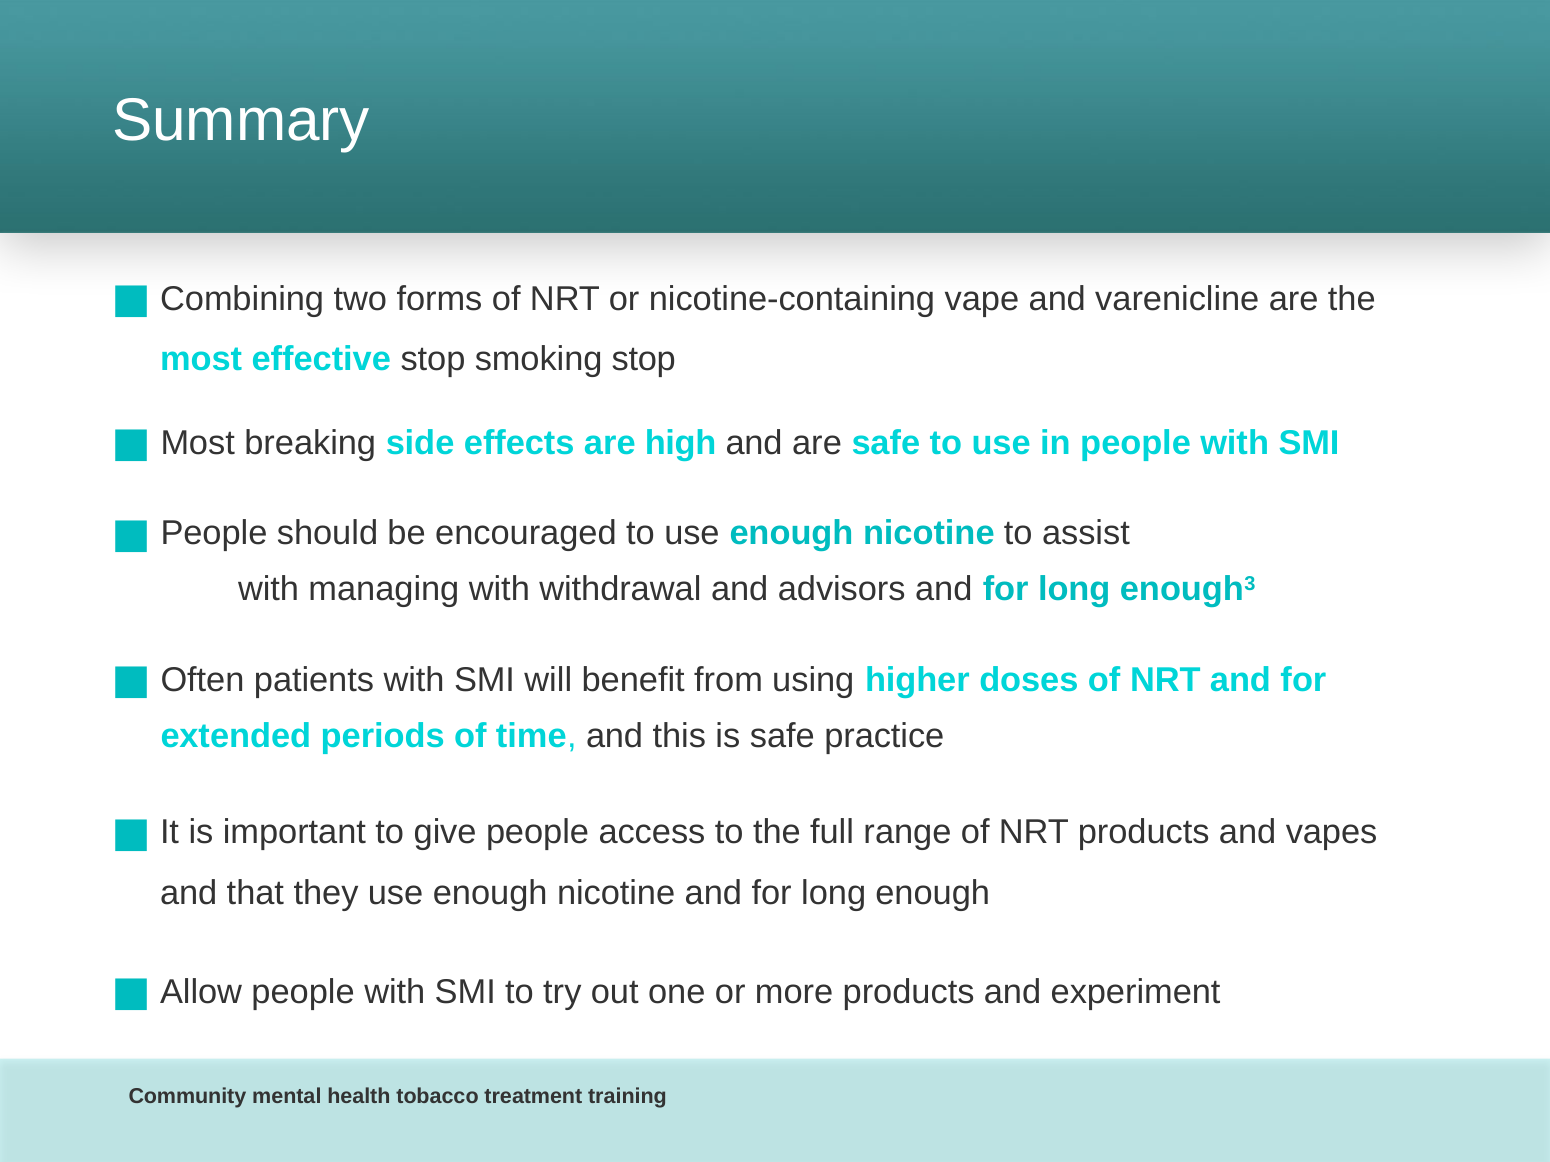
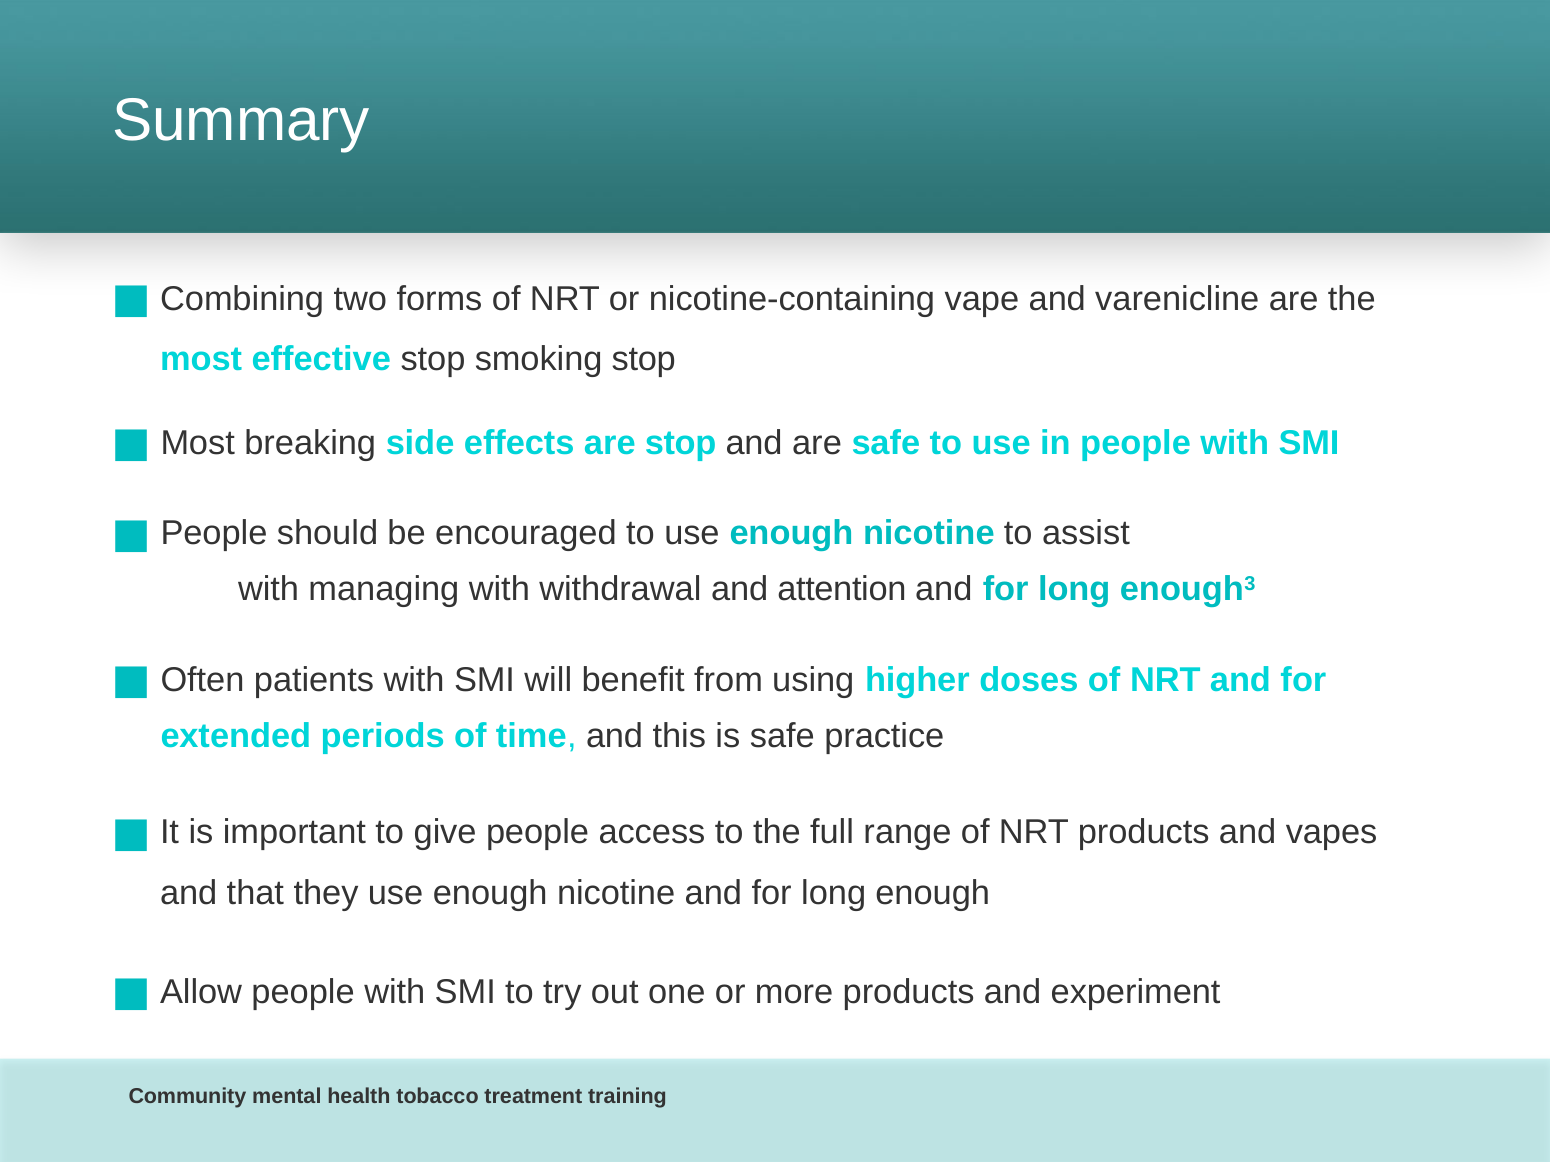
are high: high -> stop
advisors: advisors -> attention
